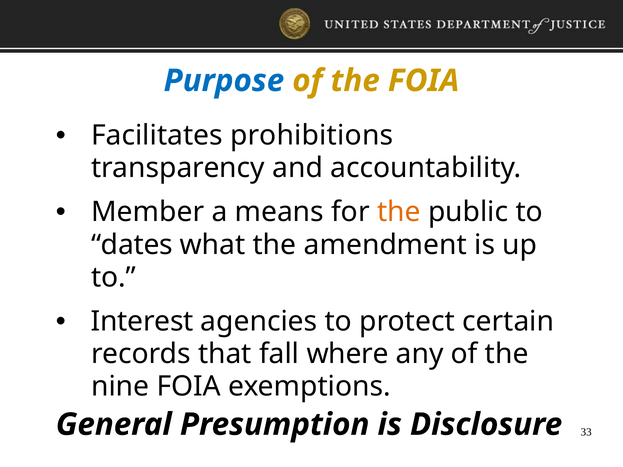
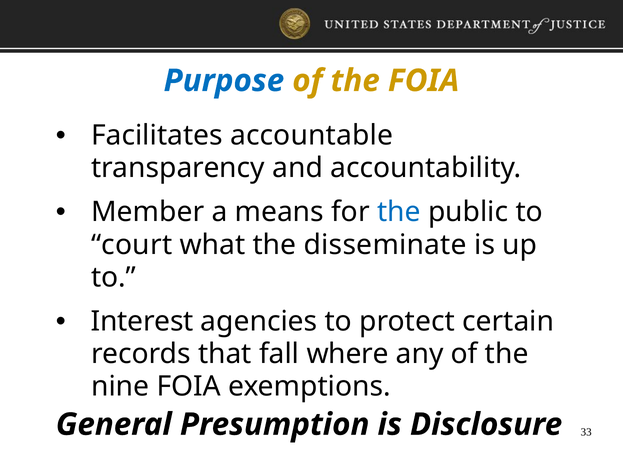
prohibitions: prohibitions -> accountable
the at (399, 212) colour: orange -> blue
dates: dates -> court
amendment: amendment -> disseminate
